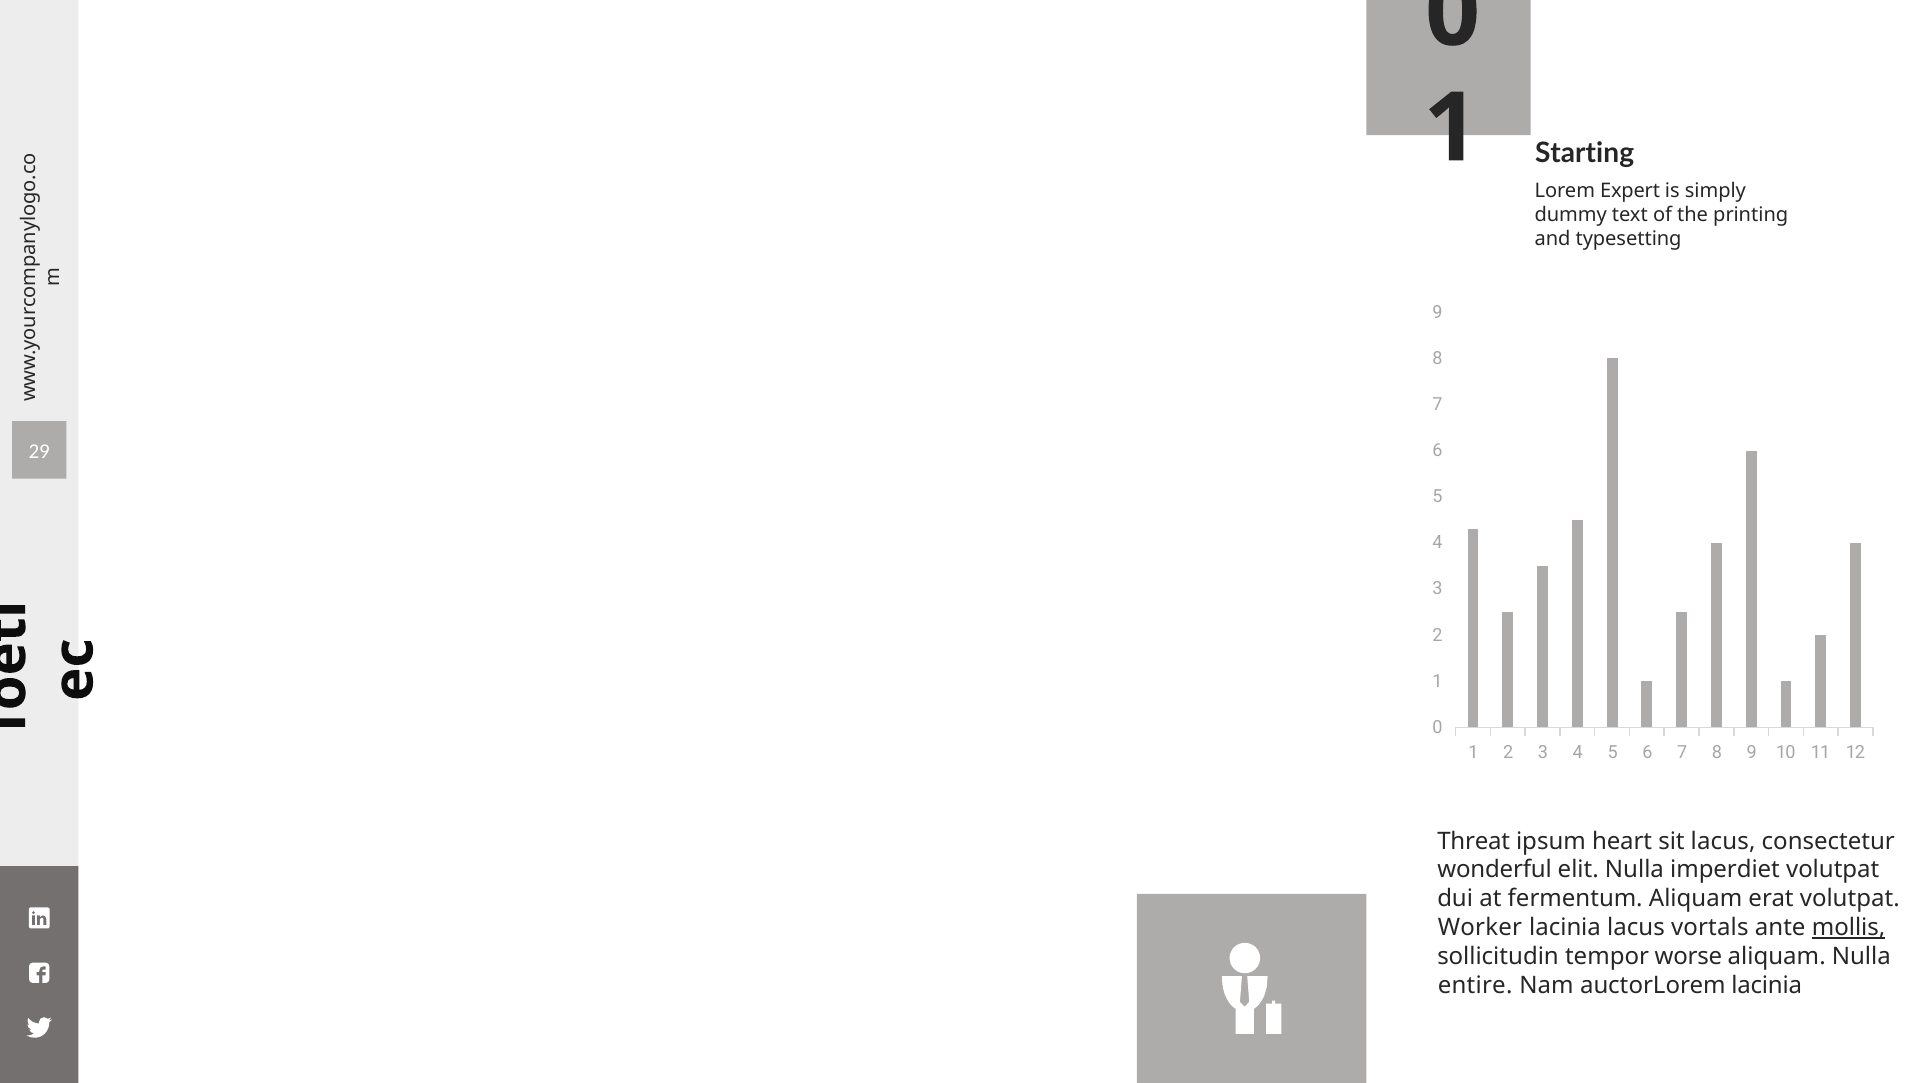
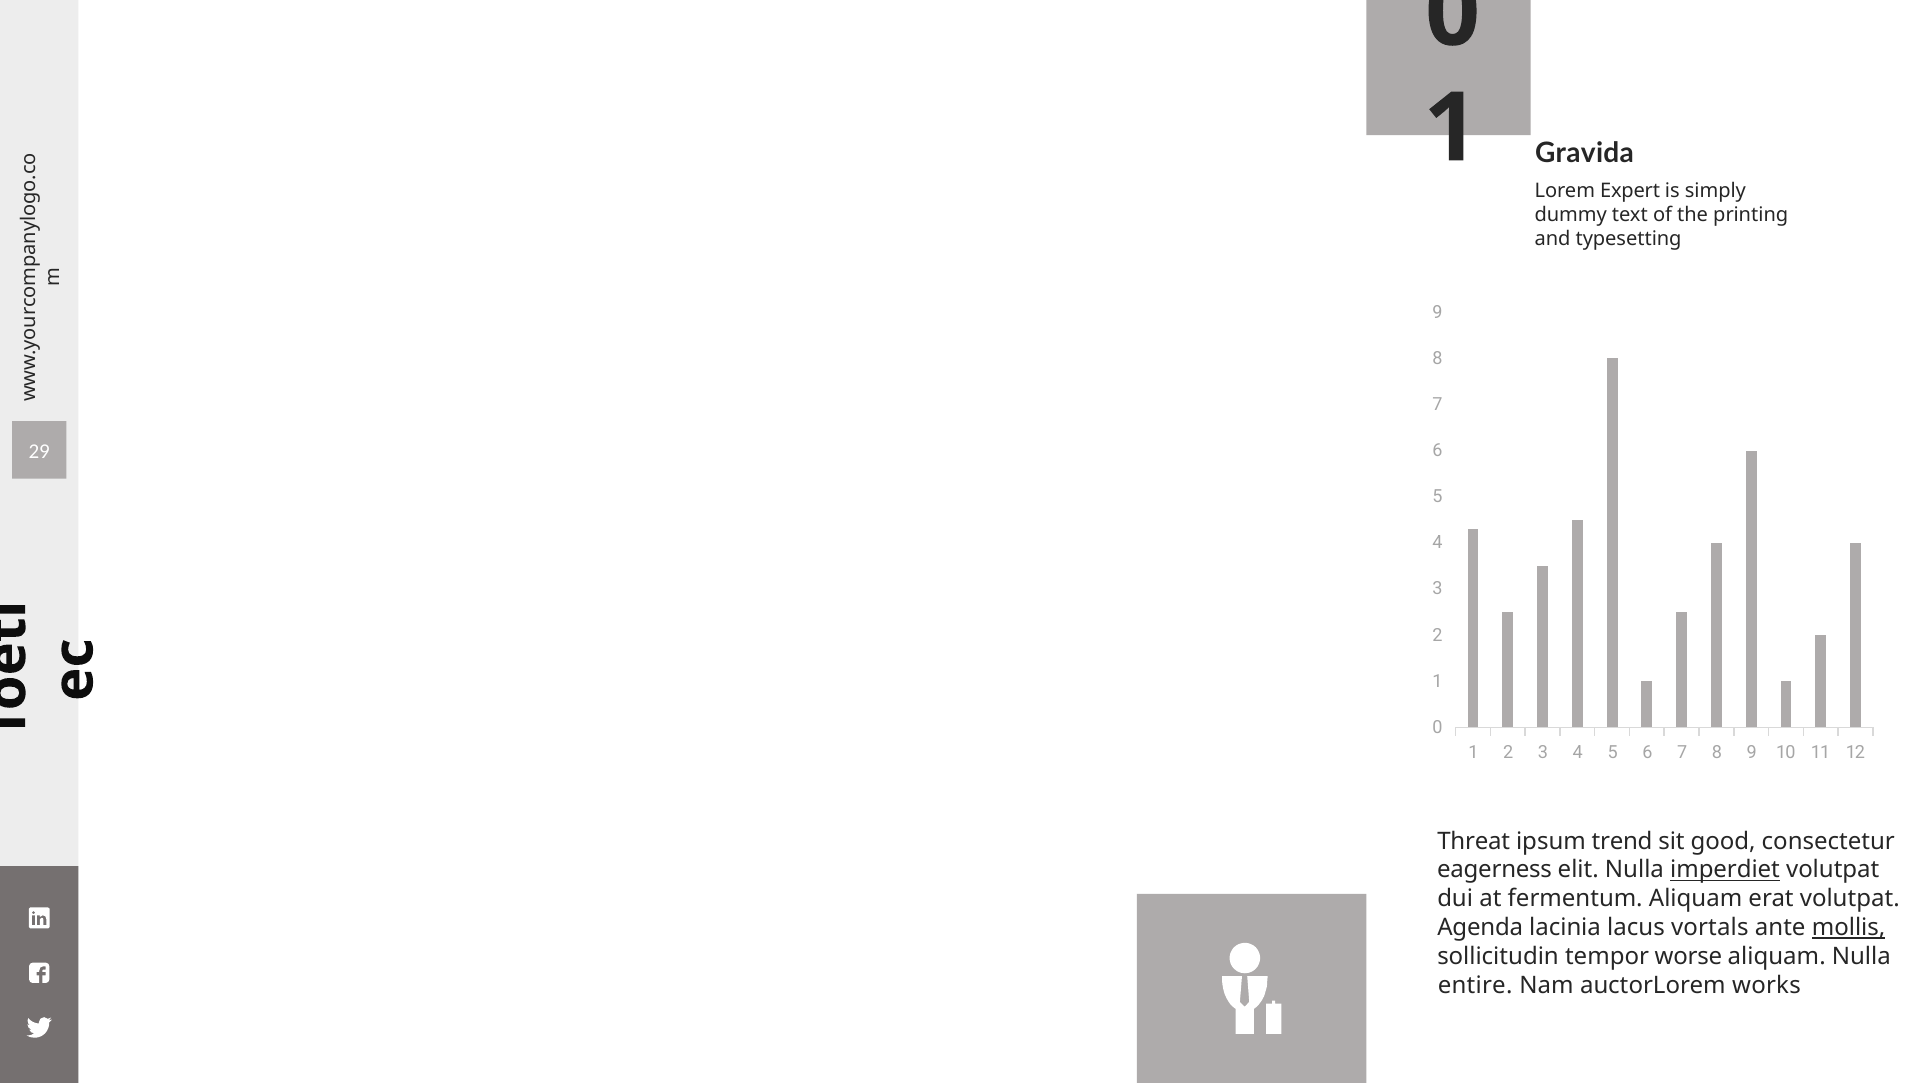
Starting: Starting -> Gravida
heart: heart -> trend
sit lacus: lacus -> good
wonderful: wonderful -> eagerness
imperdiet underline: none -> present
Worker: Worker -> Agenda
auctorLorem lacinia: lacinia -> works
